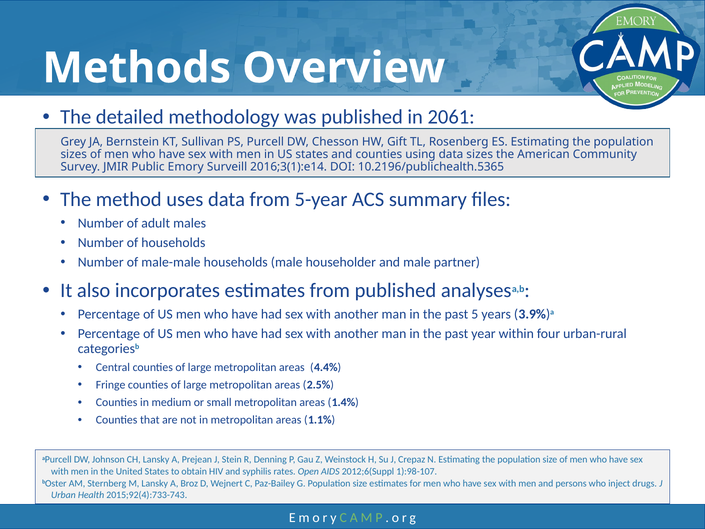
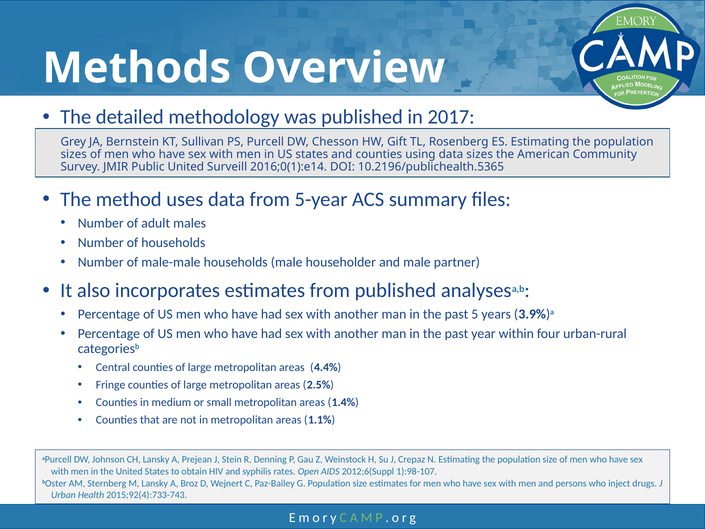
2061: 2061 -> 2017
Public Emory: Emory -> United
2016;3(1):e14: 2016;3(1):e14 -> 2016;0(1):e14
